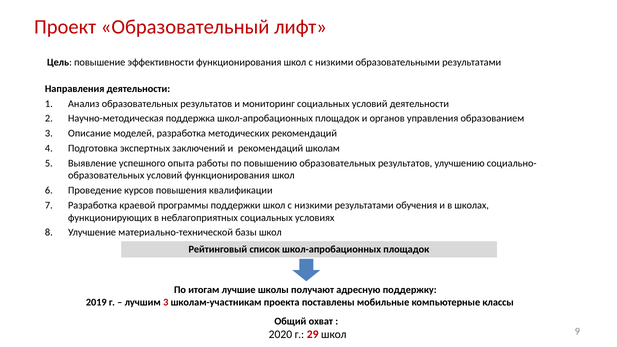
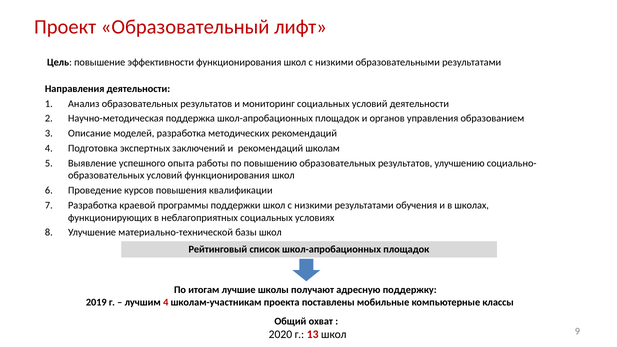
лучшим 3: 3 -> 4
29: 29 -> 13
